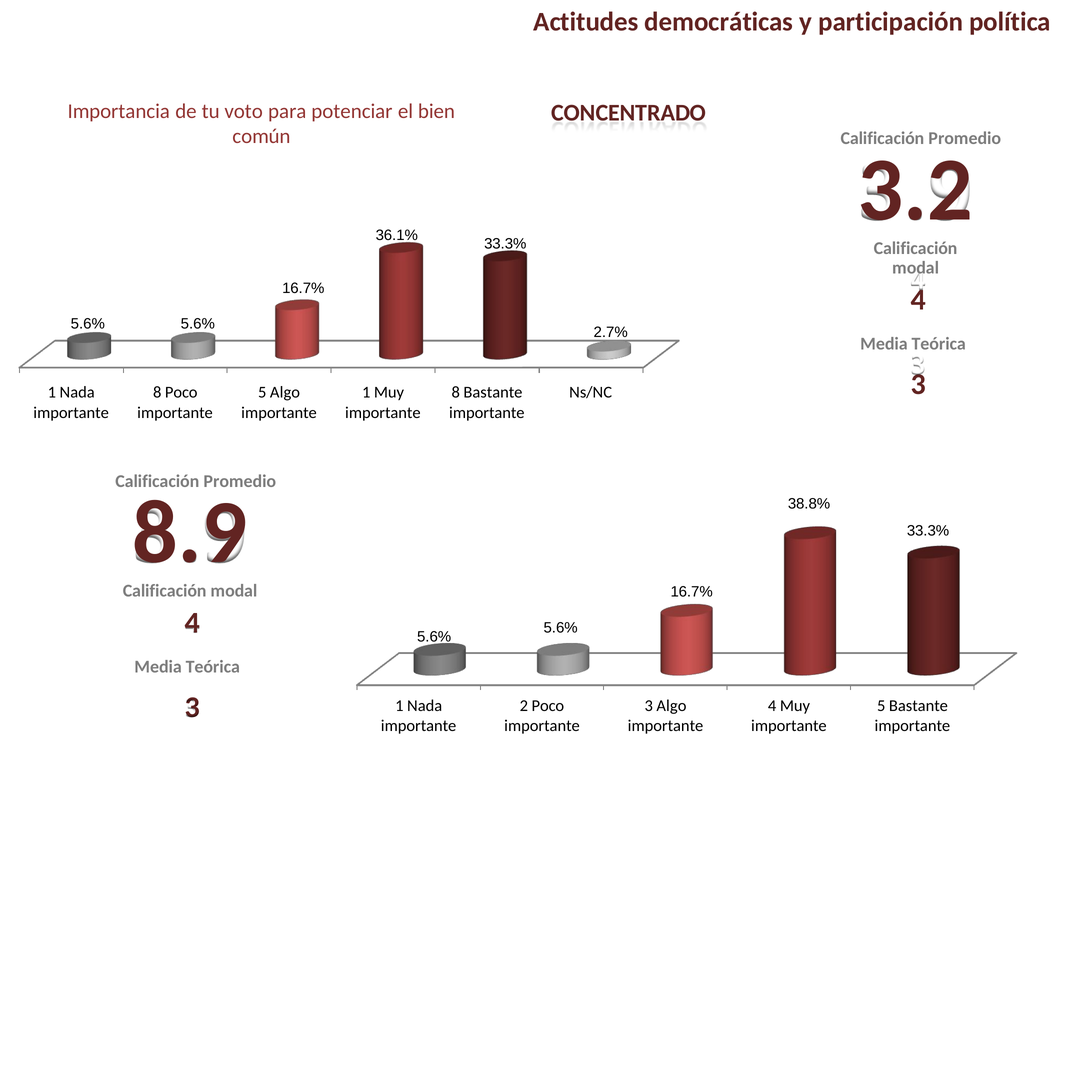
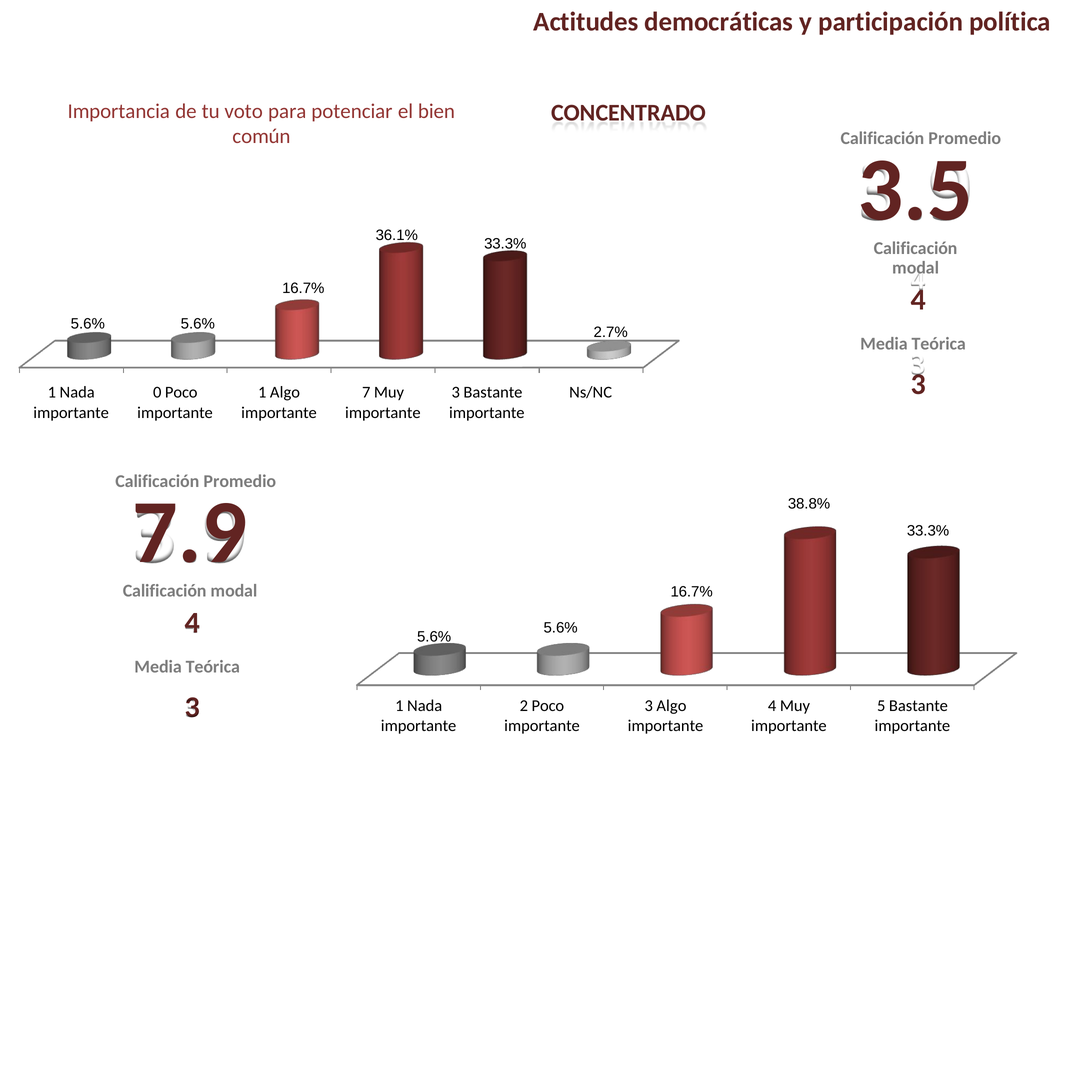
3.2: 3.2 -> 3.5
Nada 8: 8 -> 0
Poco 5: 5 -> 1
Algo 1: 1 -> 7
Muy 8: 8 -> 3
8.9: 8.9 -> 7.9
